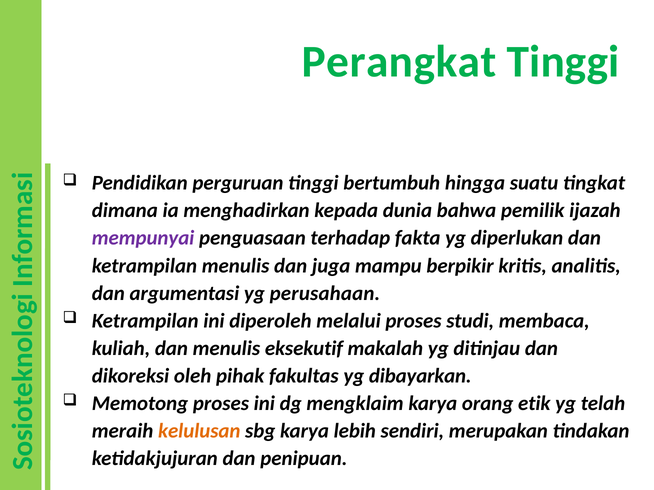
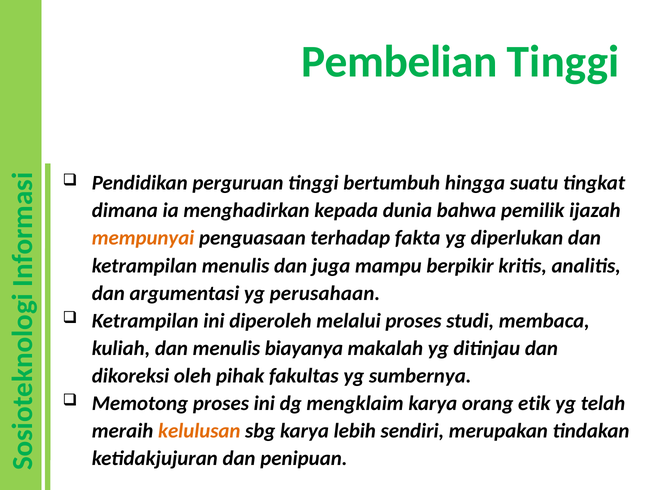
Perangkat: Perangkat -> Pembelian
mempunyai colour: purple -> orange
eksekutif: eksekutif -> biayanya
dibayarkan: dibayarkan -> sumbernya
